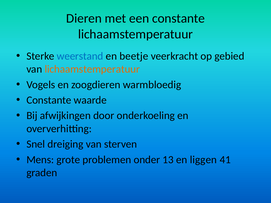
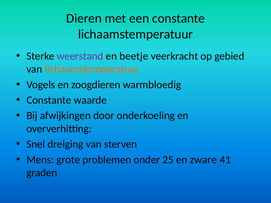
weerstand colour: blue -> purple
13: 13 -> 25
liggen: liggen -> zware
